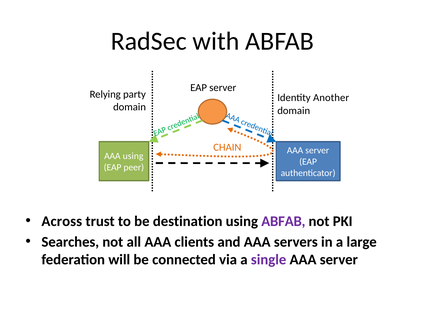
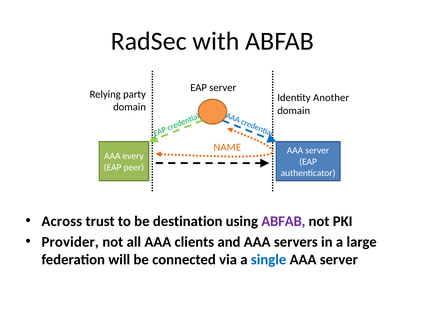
CHAIN: CHAIN -> NAME
AAA using: using -> every
Searches: Searches -> Provider
single colour: purple -> blue
